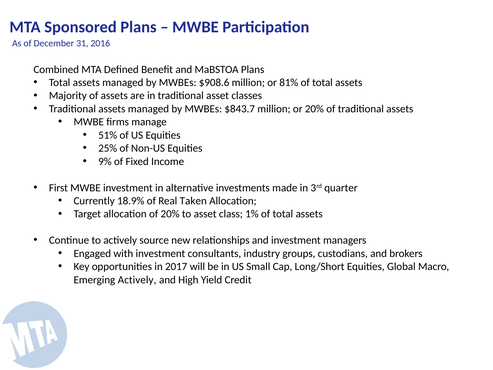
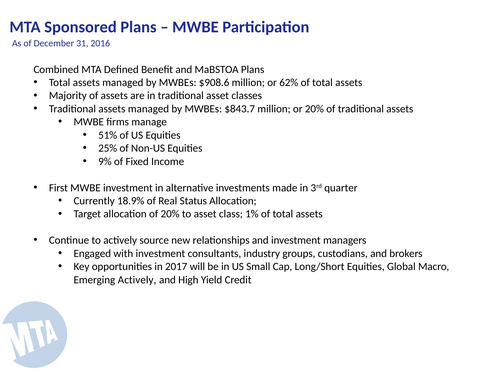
81%: 81% -> 62%
Taken: Taken -> Status
